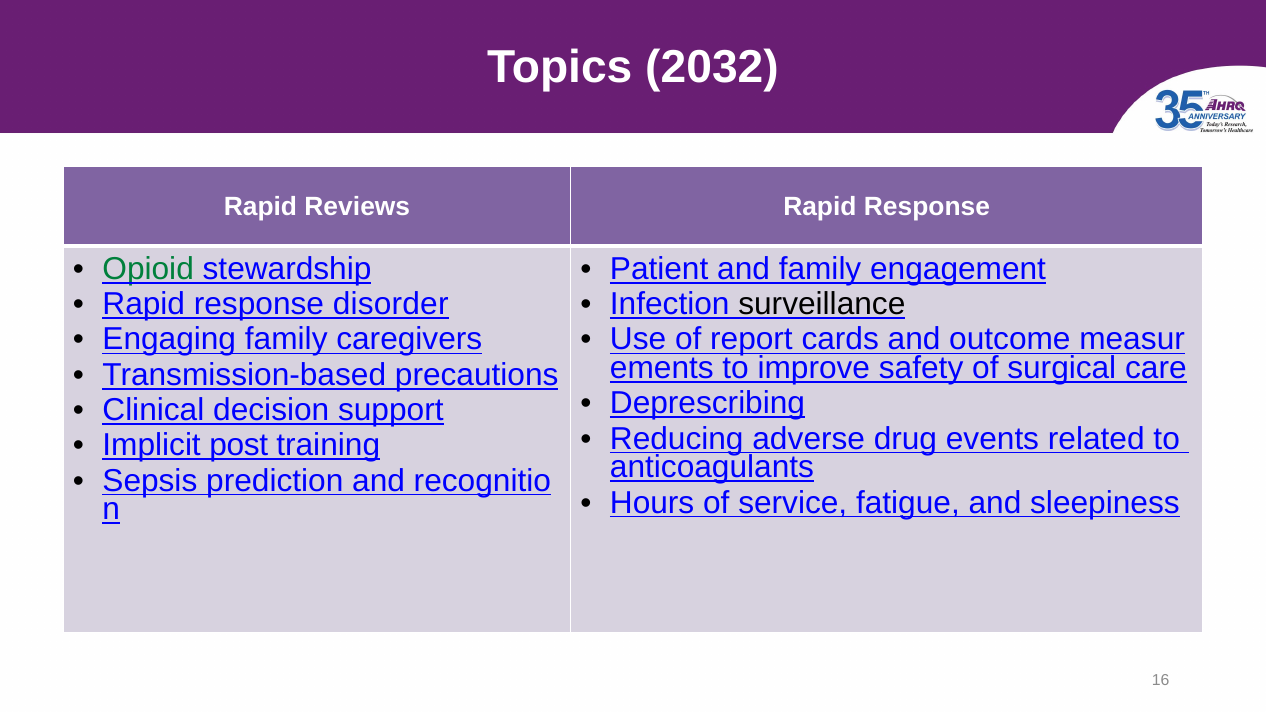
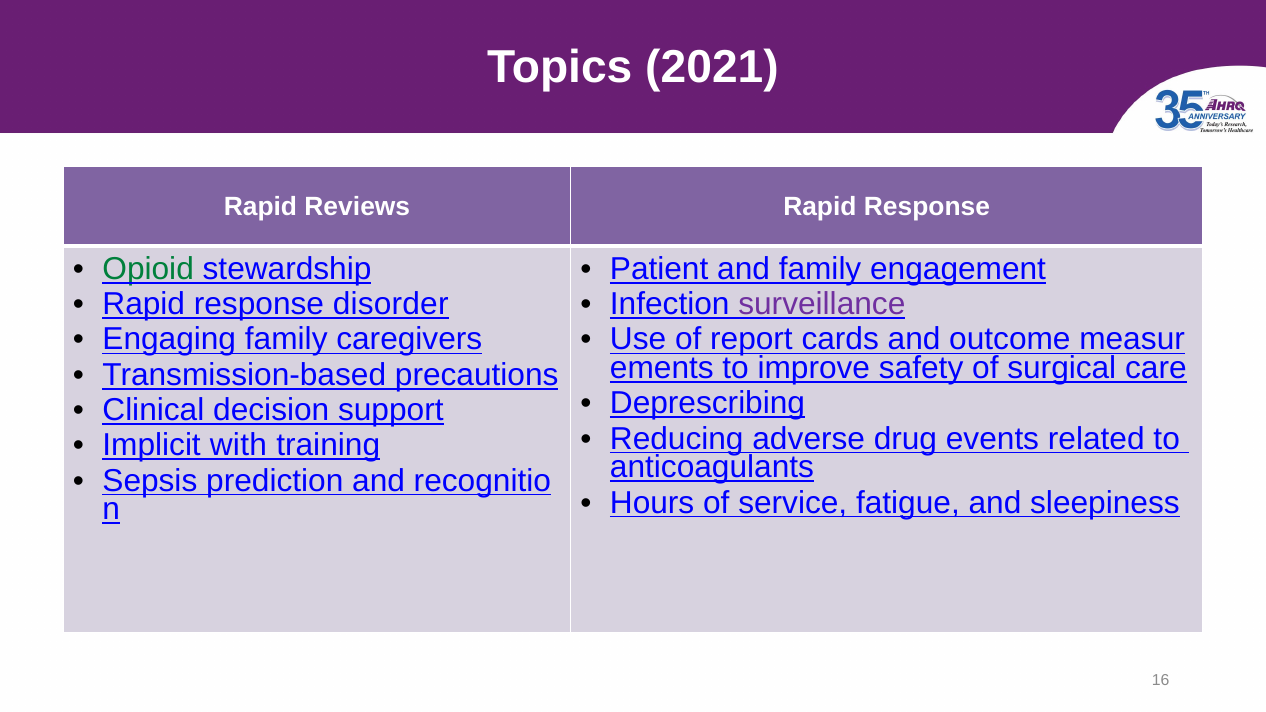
2032: 2032 -> 2021
surveillance colour: black -> purple
post: post -> with
